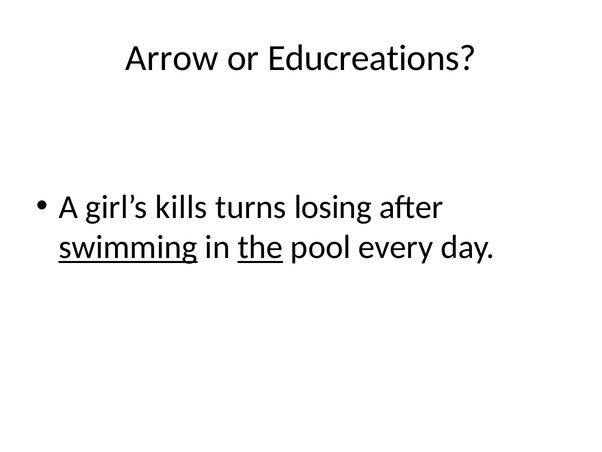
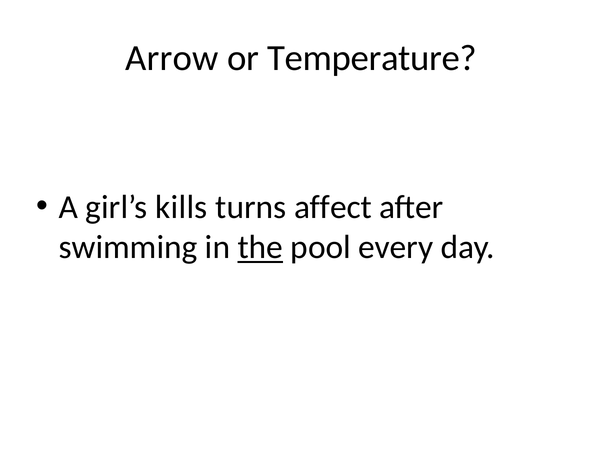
Educreations: Educreations -> Temperature
losing: losing -> affect
swimming underline: present -> none
